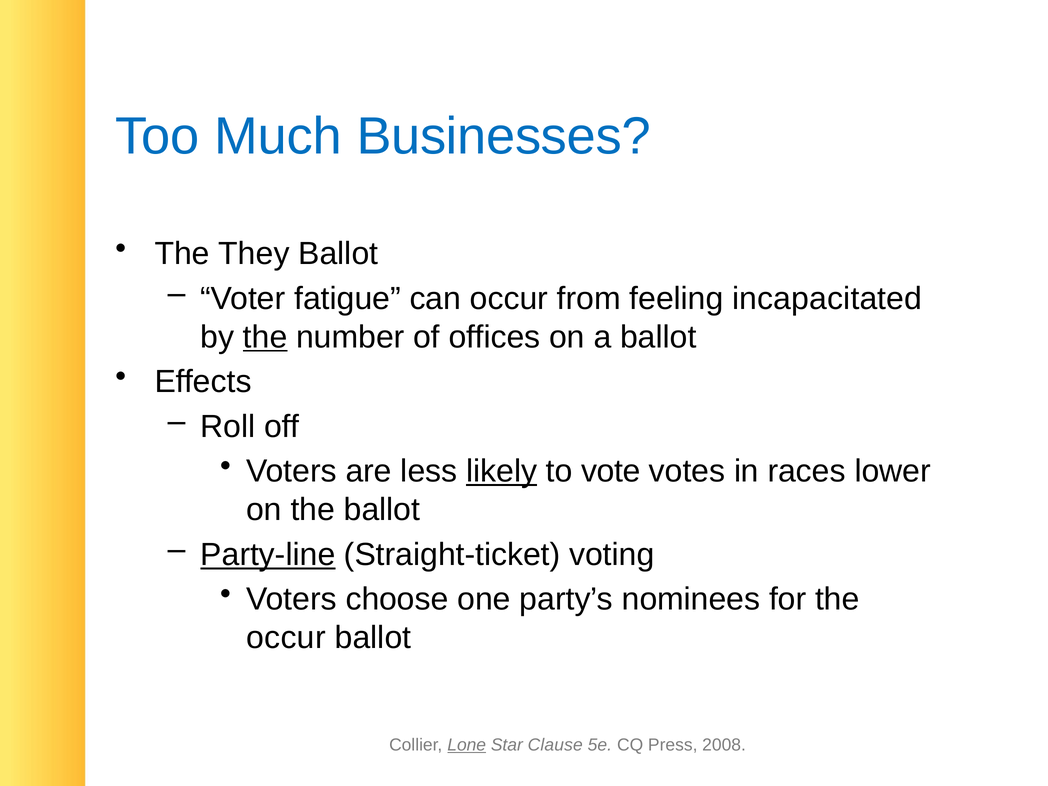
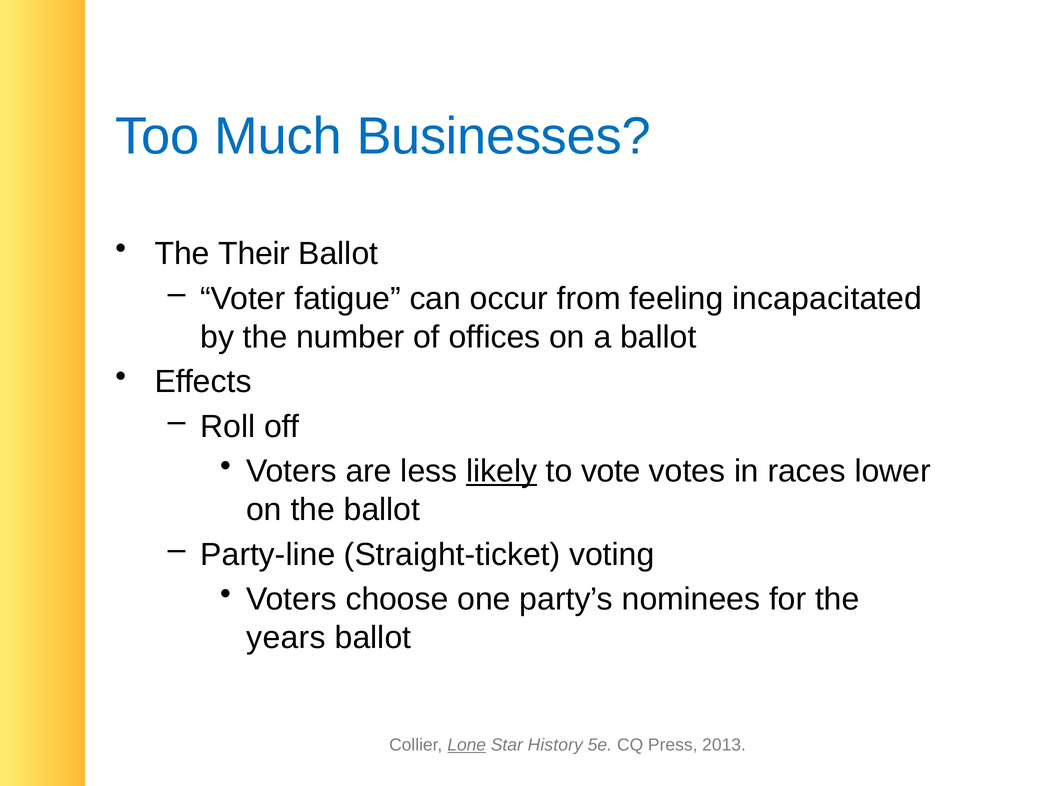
They: They -> Their
the at (265, 337) underline: present -> none
Party-line underline: present -> none
occur at (286, 638): occur -> years
Clause: Clause -> History
2008: 2008 -> 2013
